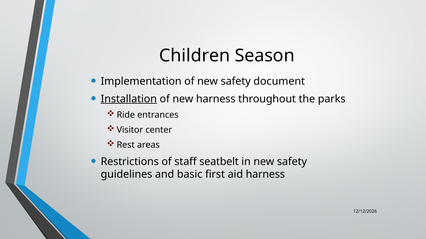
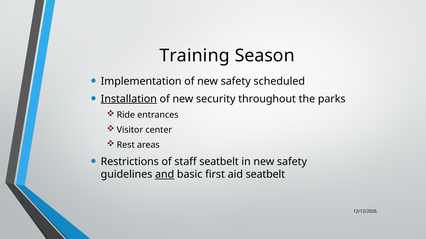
Children: Children -> Training
document: document -> scheduled
new harness: harness -> security
and underline: none -> present
aid harness: harness -> seatbelt
